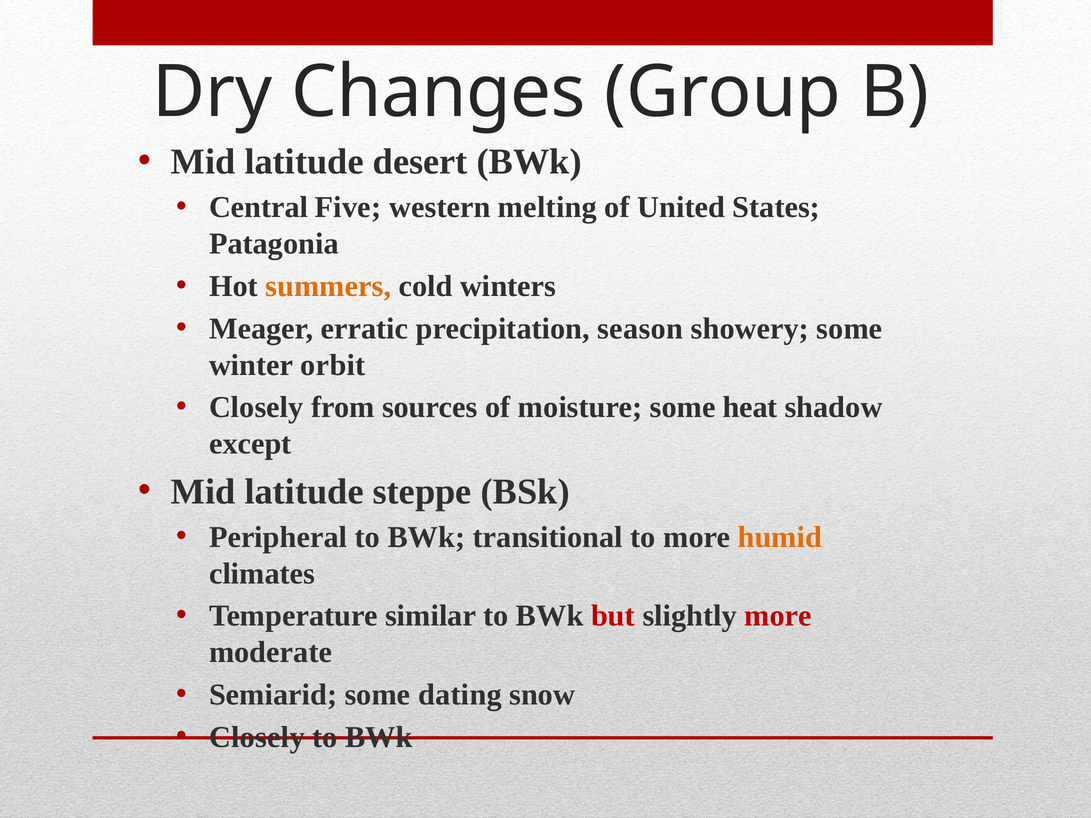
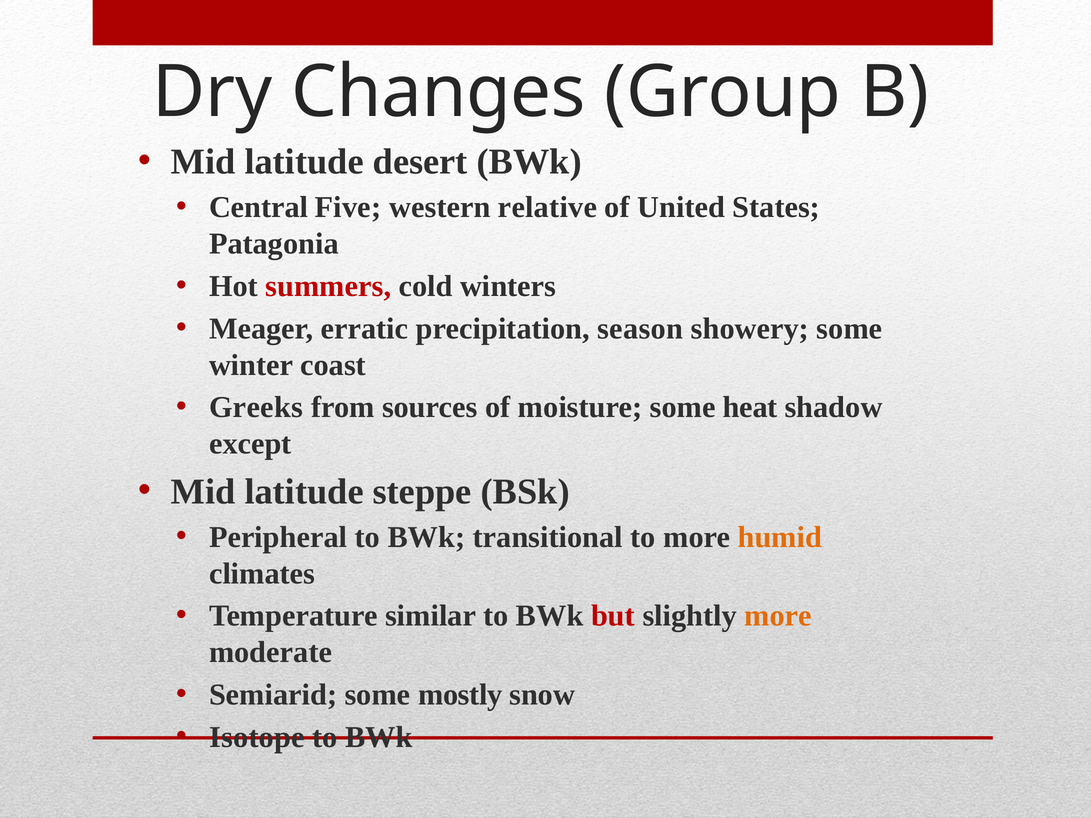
melting: melting -> relative
summers colour: orange -> red
orbit: orbit -> coast
Closely at (256, 408): Closely -> Greeks
more at (778, 616) colour: red -> orange
dating: dating -> mostly
Closely at (257, 737): Closely -> Isotope
